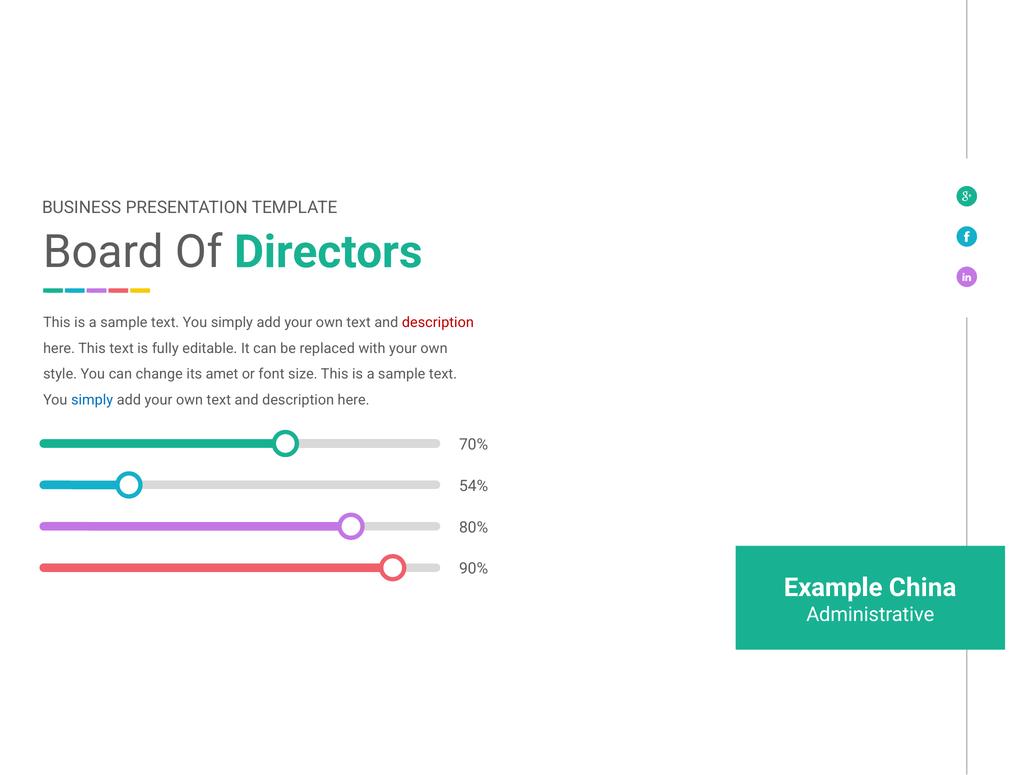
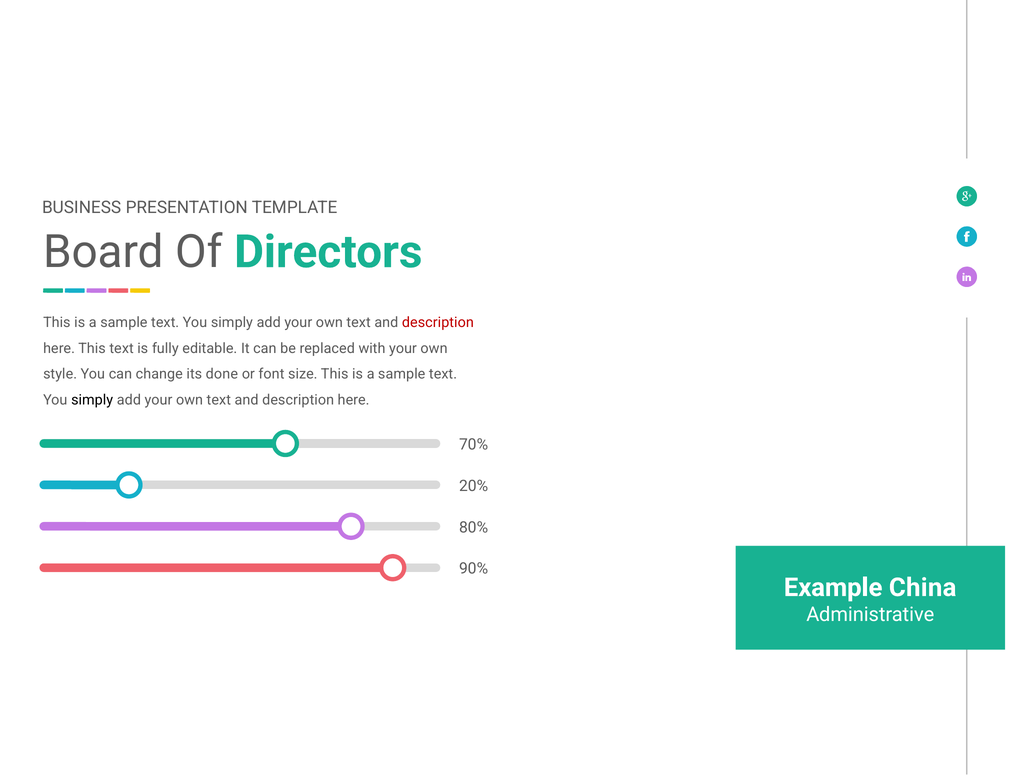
amet: amet -> done
simply at (92, 400) colour: blue -> black
54%: 54% -> 20%
